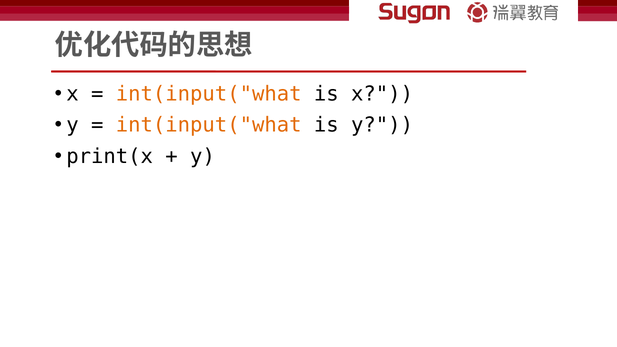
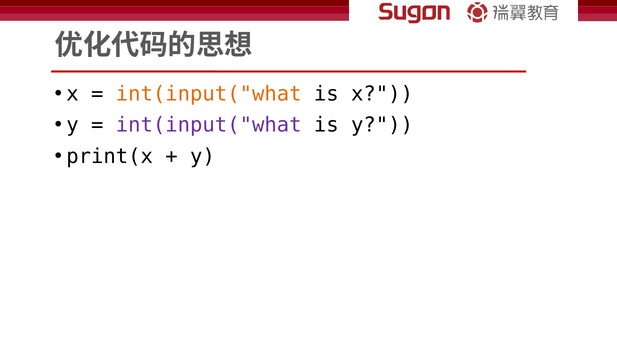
int(input("what at (209, 125) colour: orange -> purple
